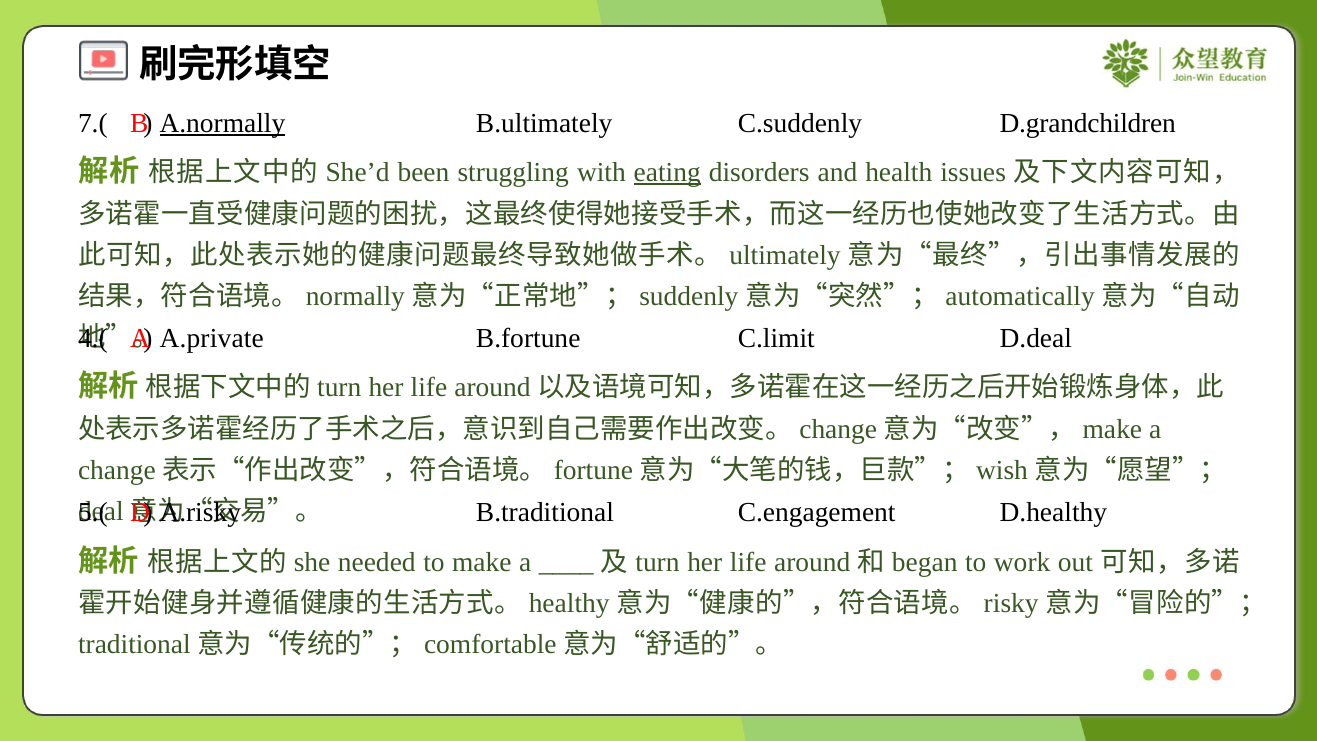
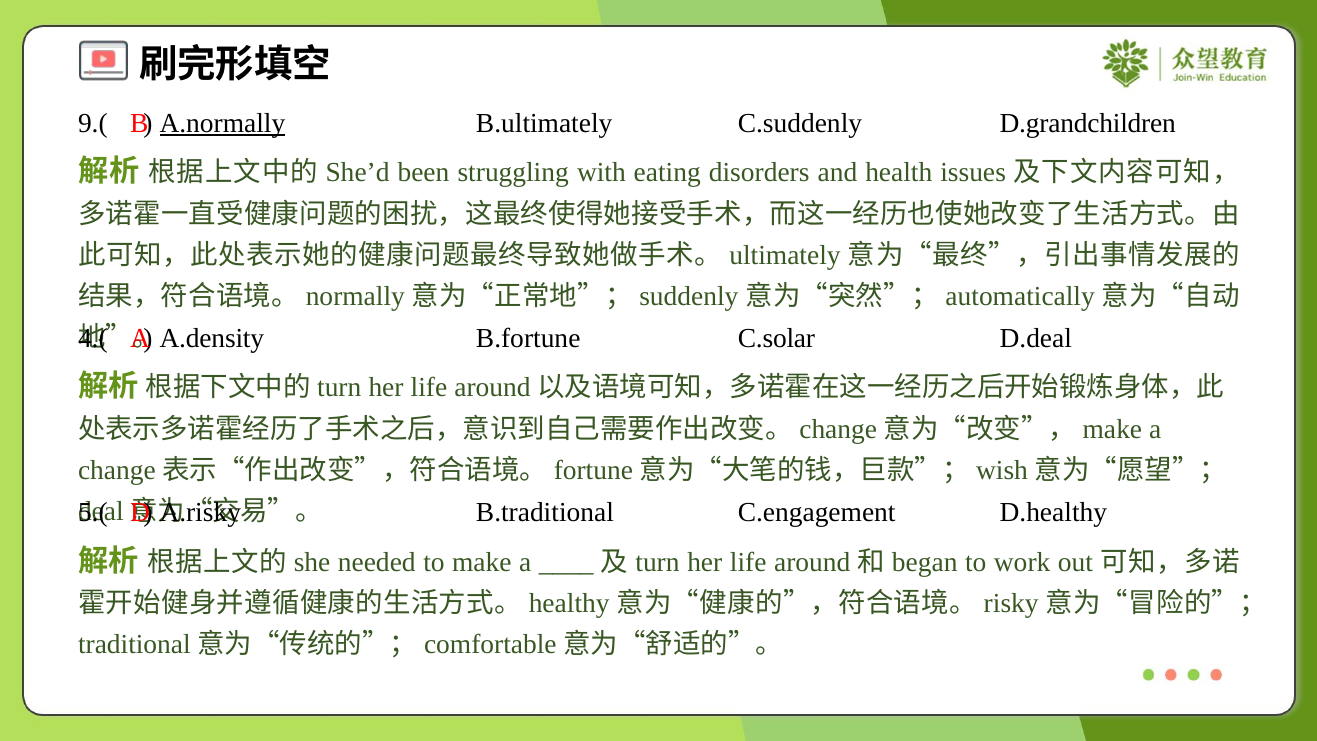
7.(: 7.( -> 9.(
eating underline: present -> none
A.private: A.private -> A.density
C.limit: C.limit -> C.solar
